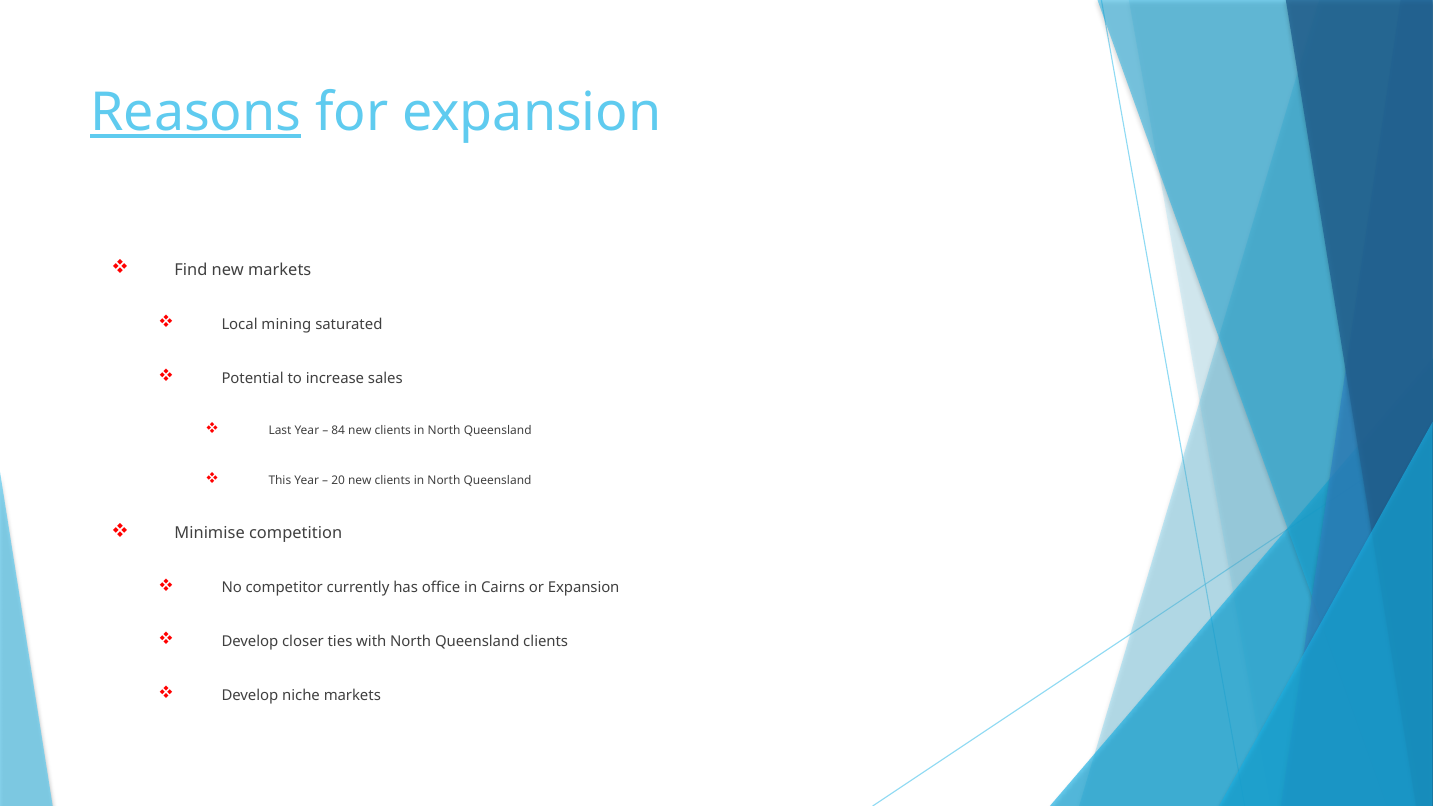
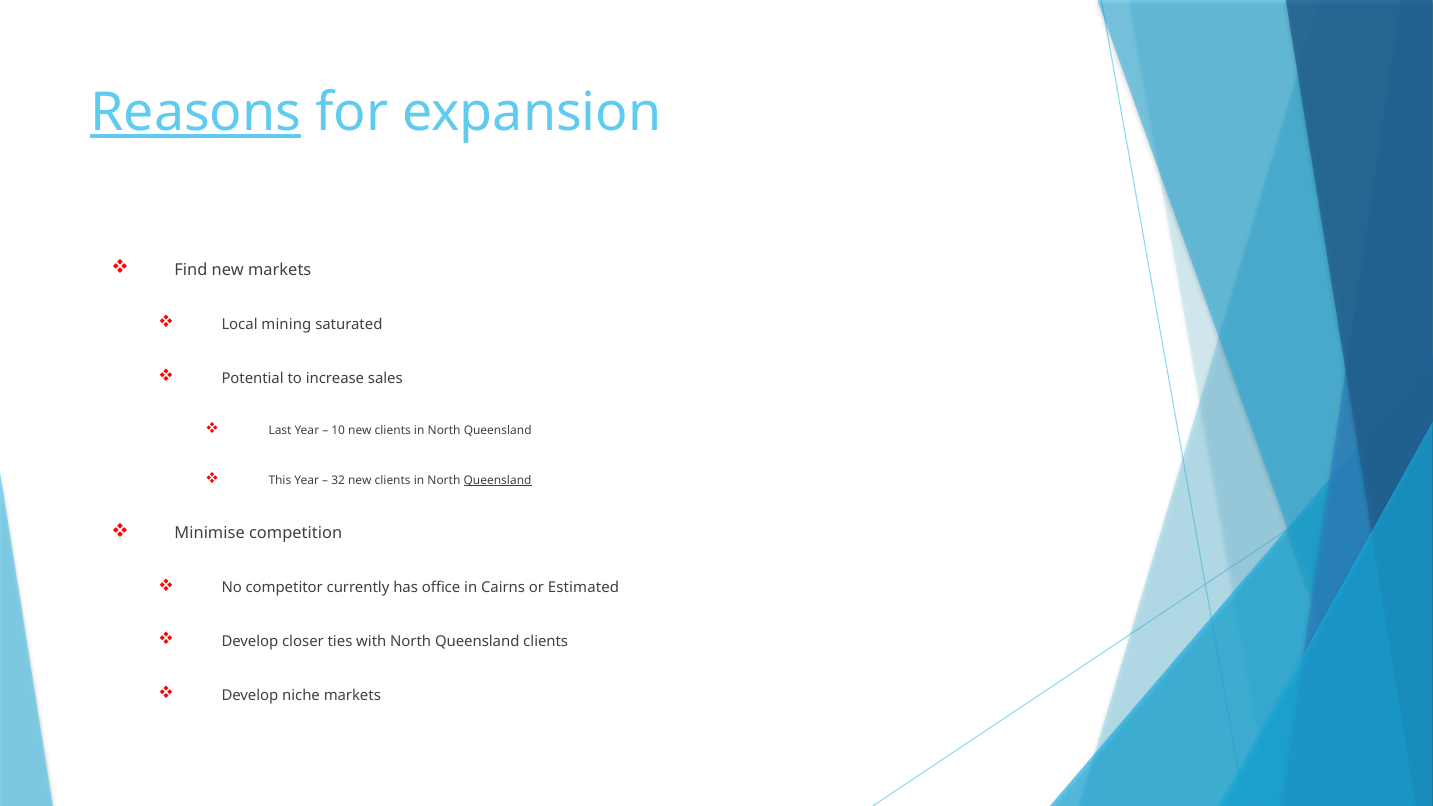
84: 84 -> 10
20: 20 -> 32
Queensland at (498, 480) underline: none -> present
or Expansion: Expansion -> Estimated
